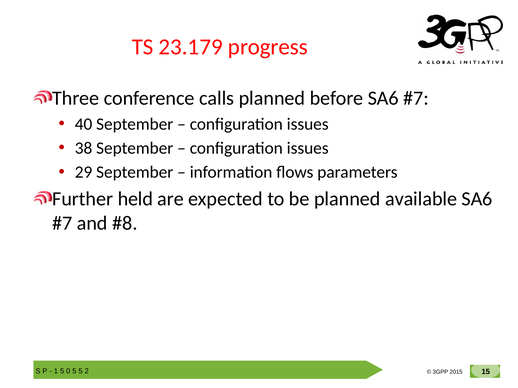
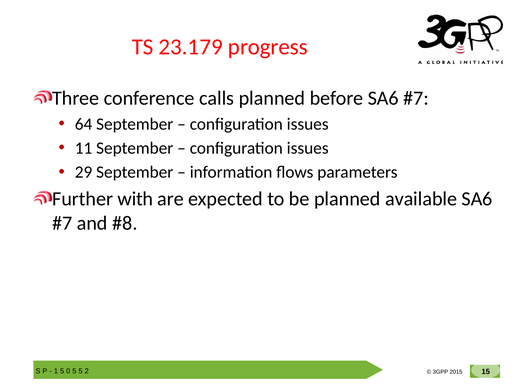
40: 40 -> 64
38: 38 -> 11
held: held -> with
